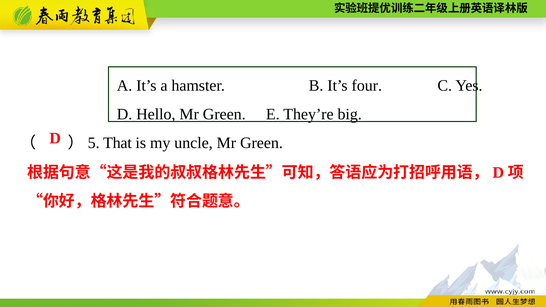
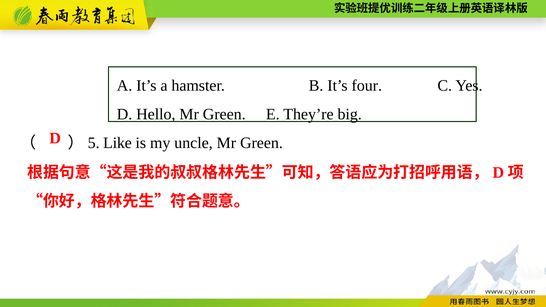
That: That -> Like
